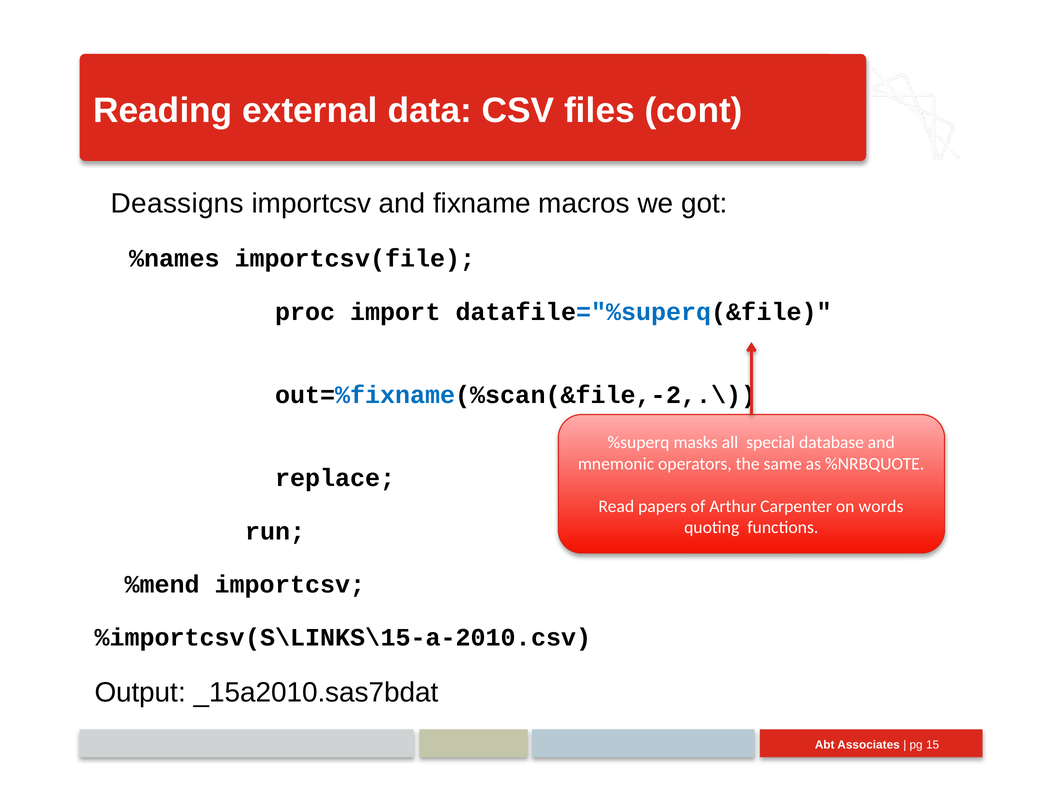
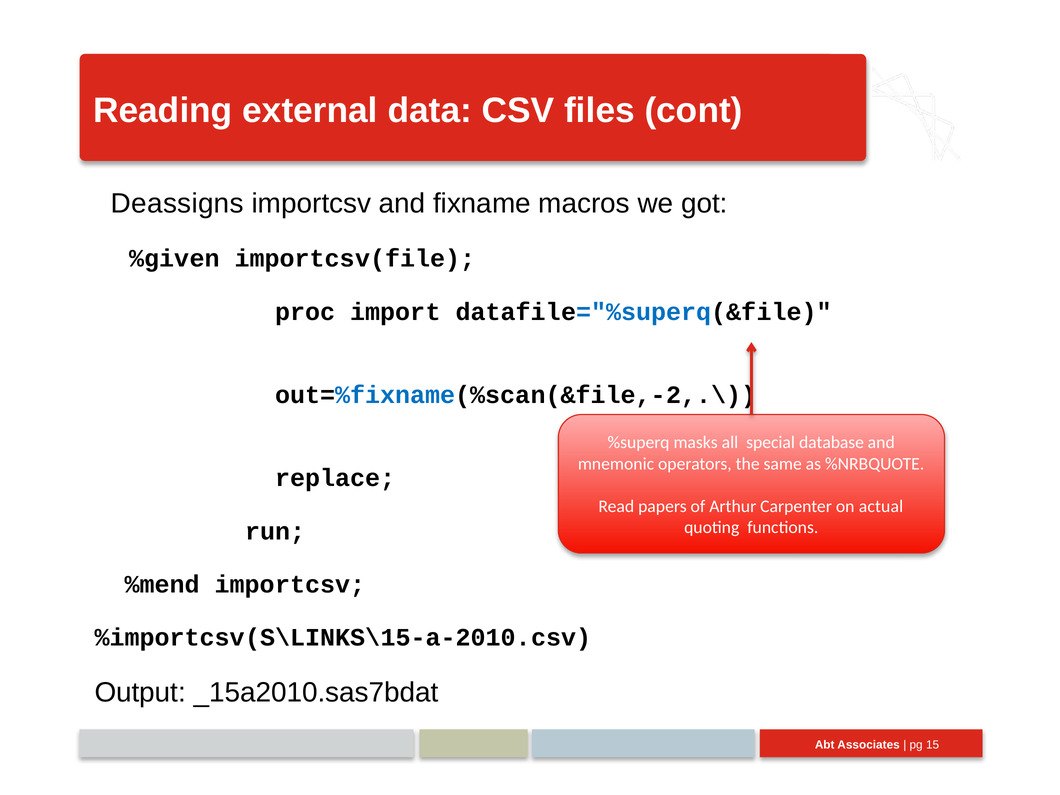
%names: %names -> %given
words: words -> actual
